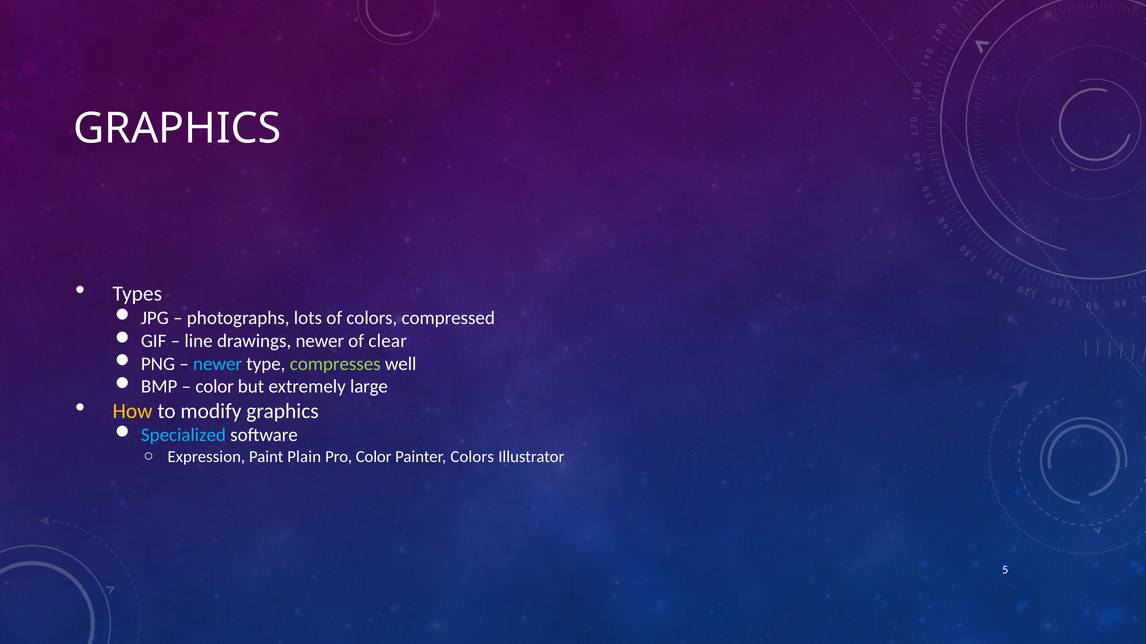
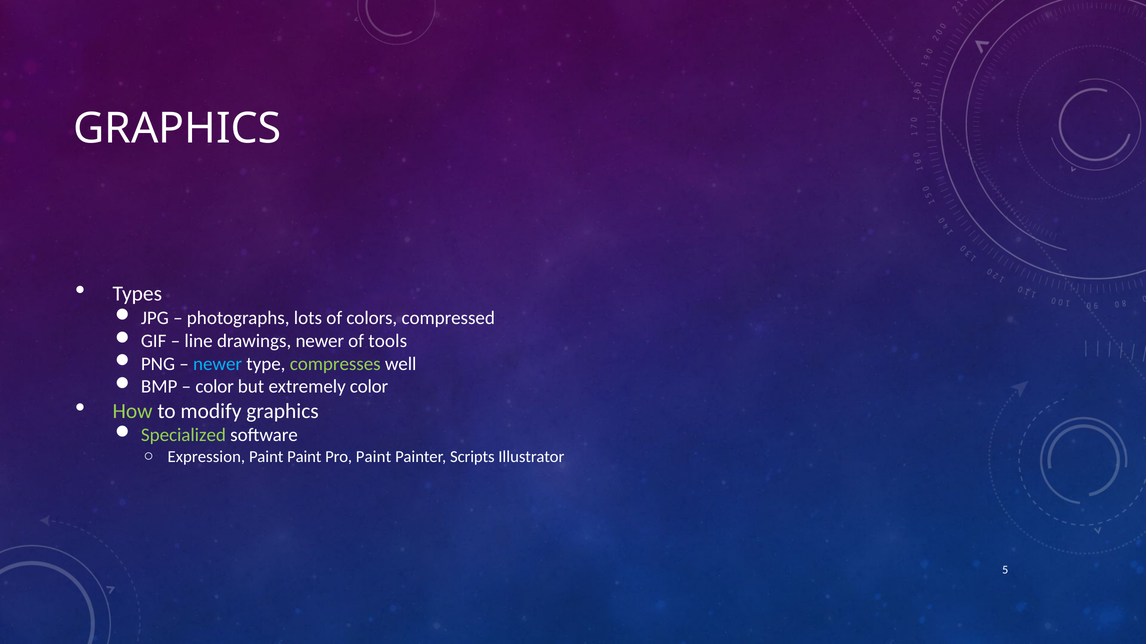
clear: clear -> tools
extremely large: large -> color
How colour: yellow -> light green
Specialized colour: light blue -> light green
Paint Plain: Plain -> Paint
Pro Color: Color -> Paint
Painter Colors: Colors -> Scripts
